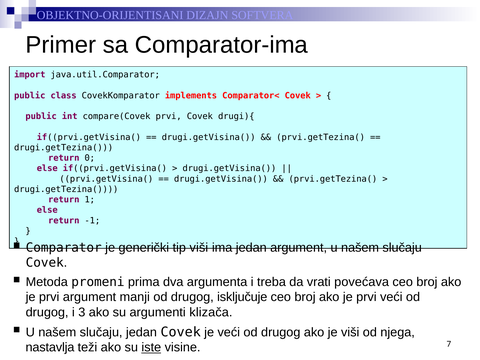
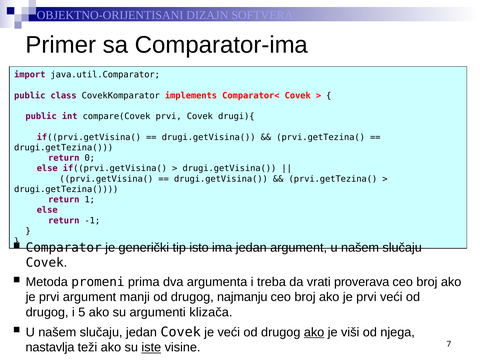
tip viši: viši -> isto
povećava: povećava -> proverava
isključuje: isključuje -> najmanju
3: 3 -> 5
ako at (314, 332) underline: none -> present
